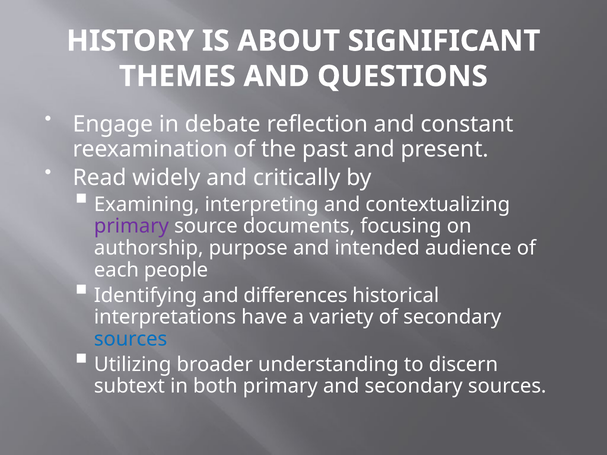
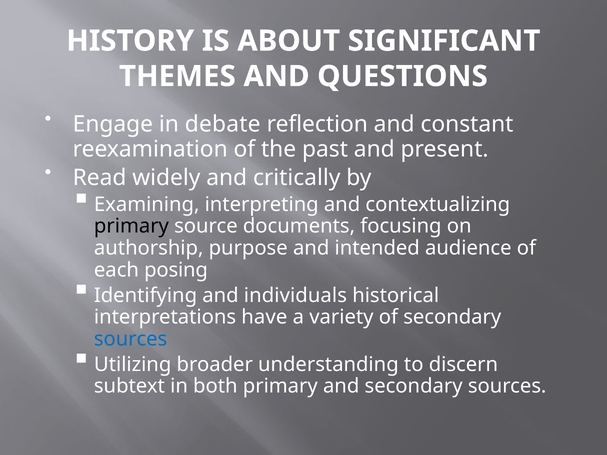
primary at (131, 226) colour: purple -> black
people: people -> posing
differences: differences -> individuals
